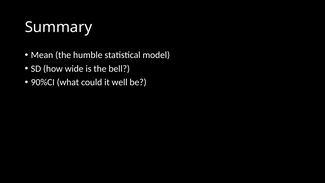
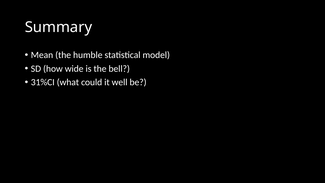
90%CI: 90%CI -> 31%CI
